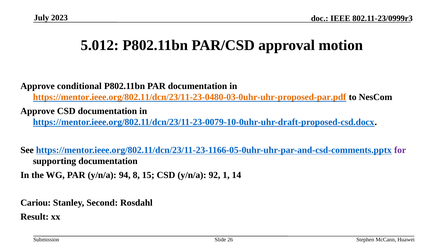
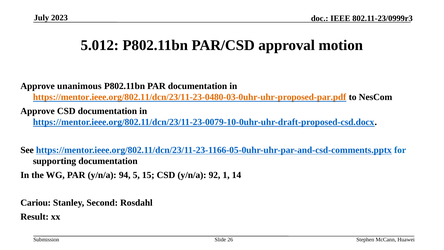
conditional: conditional -> unanimous
for colour: purple -> blue
8: 8 -> 5
